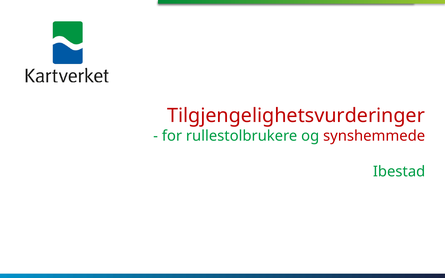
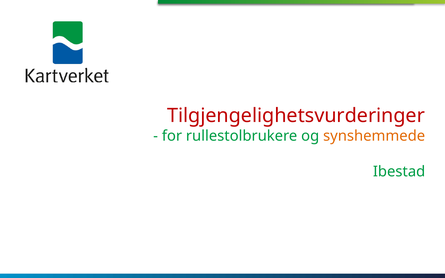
synshemmede colour: red -> orange
